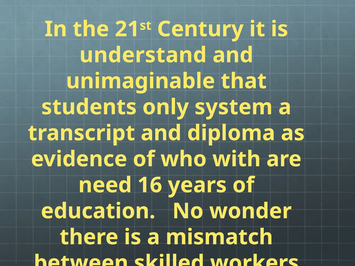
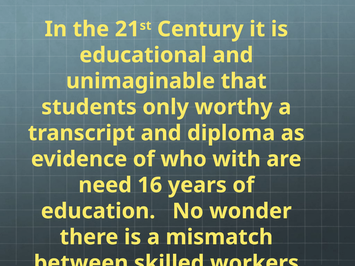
understand: understand -> educational
system: system -> worthy
